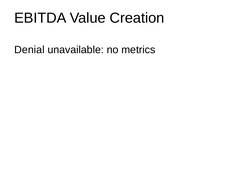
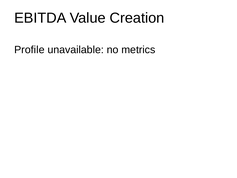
Denial: Denial -> Profile
